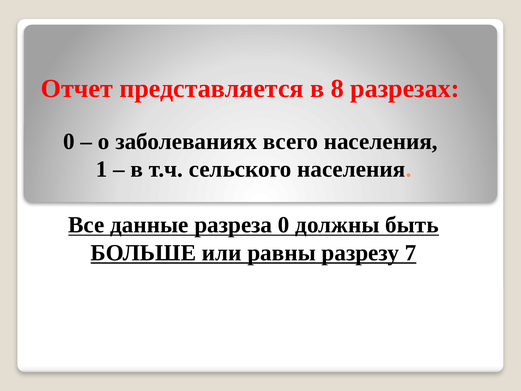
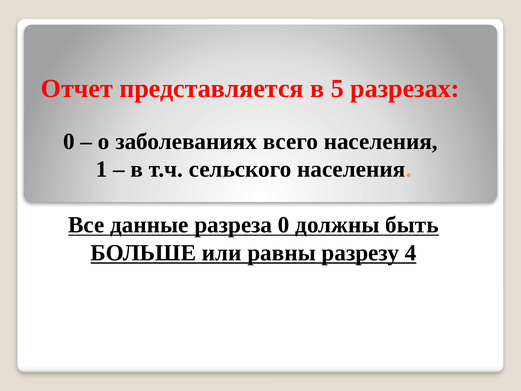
8: 8 -> 5
7: 7 -> 4
